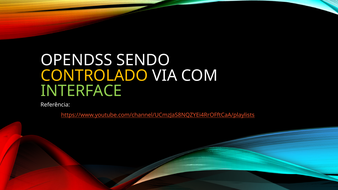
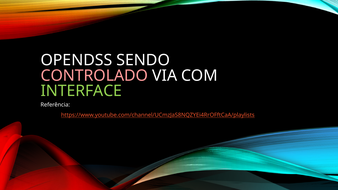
CONTROLADO colour: yellow -> pink
